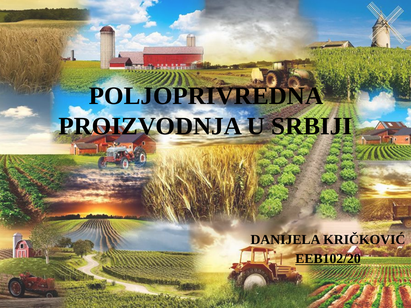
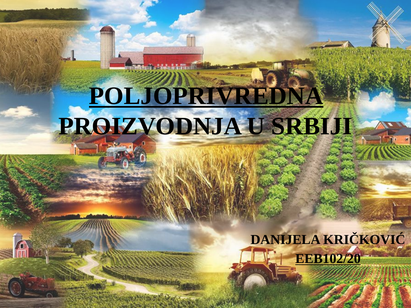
POLJOPRIVREDNA underline: none -> present
